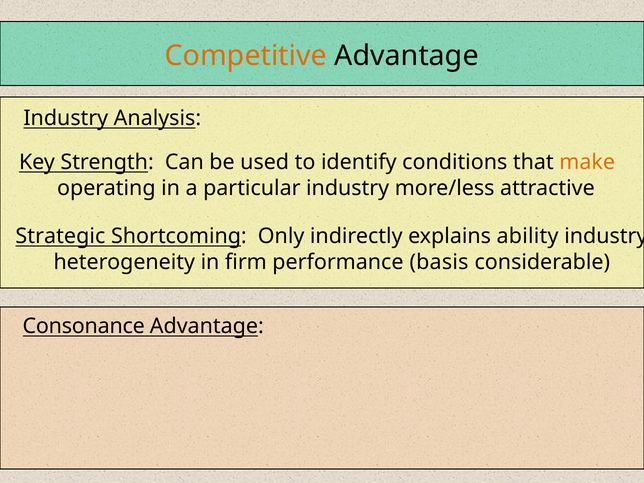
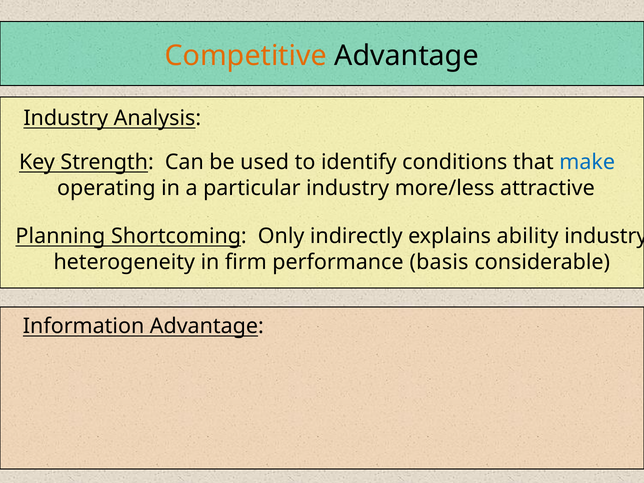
make colour: orange -> blue
Strategic: Strategic -> Planning
Consonance: Consonance -> Information
